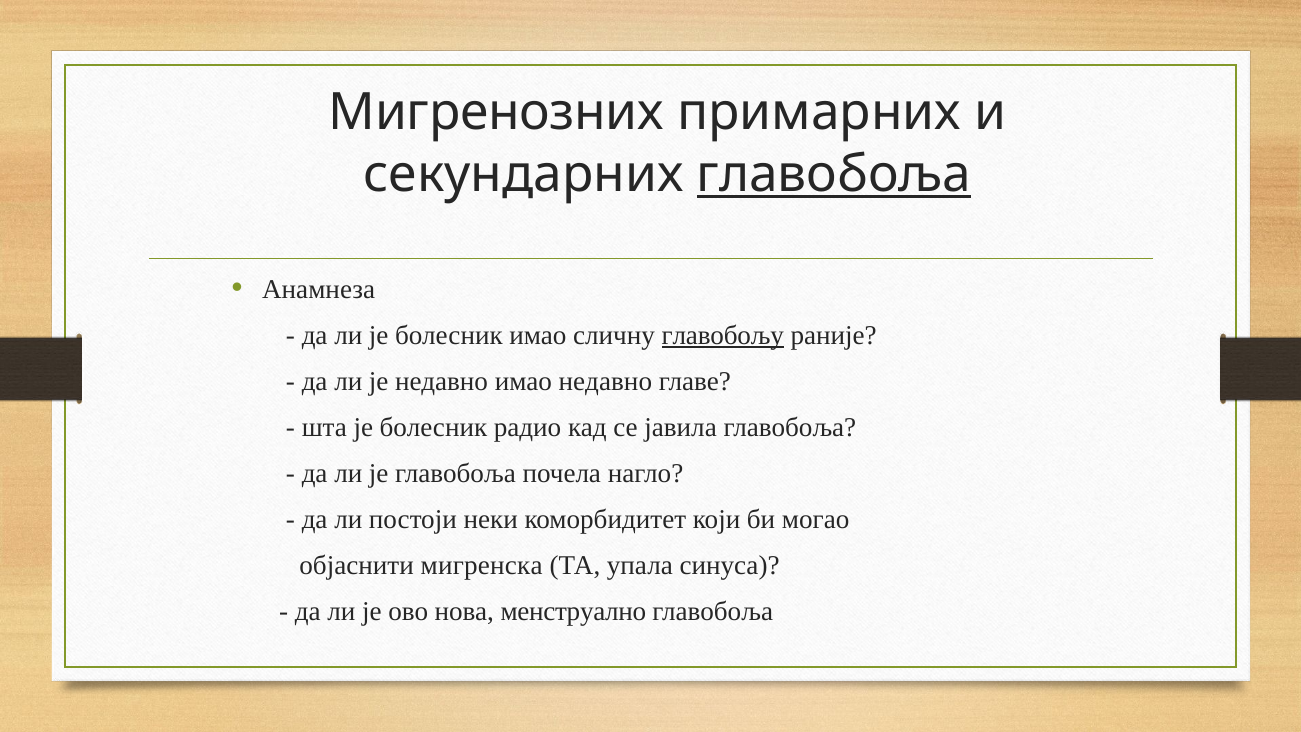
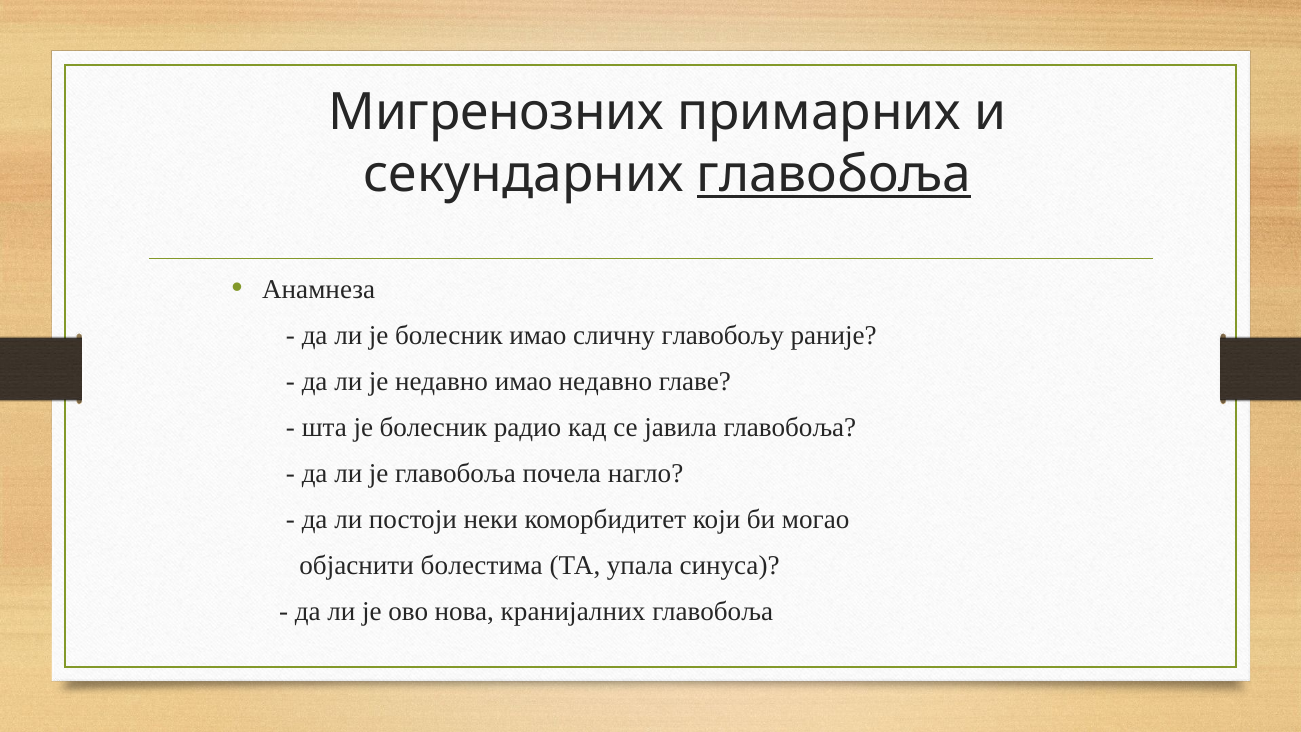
главобољу underline: present -> none
мигренска: мигренска -> болестима
менструално: менструално -> кранијалних
